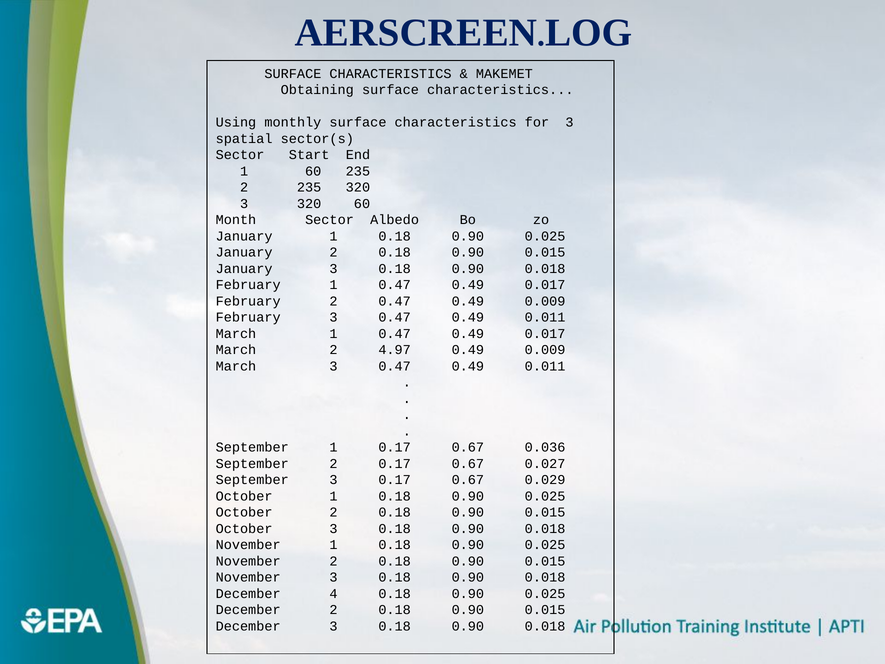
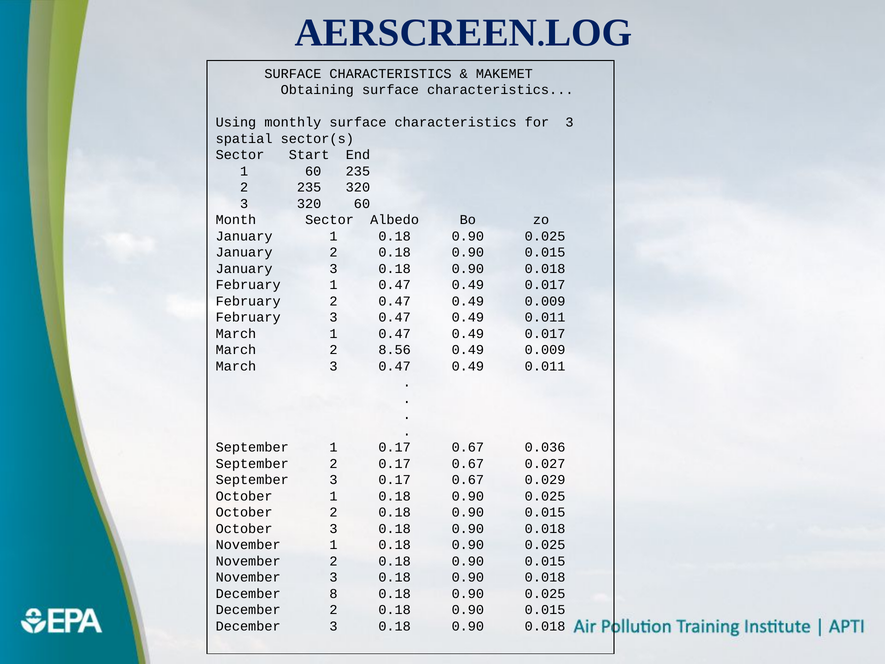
4.97: 4.97 -> 8.56
4: 4 -> 8
